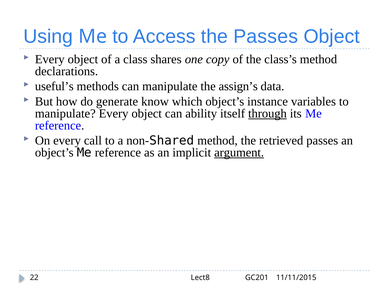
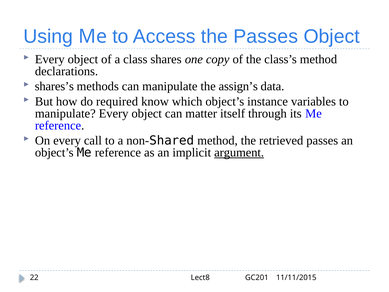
useful’s: useful’s -> shares’s
generate: generate -> required
ability: ability -> matter
through underline: present -> none
